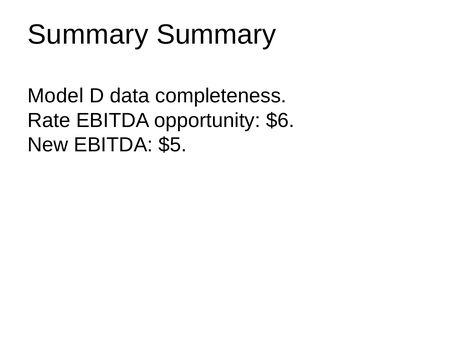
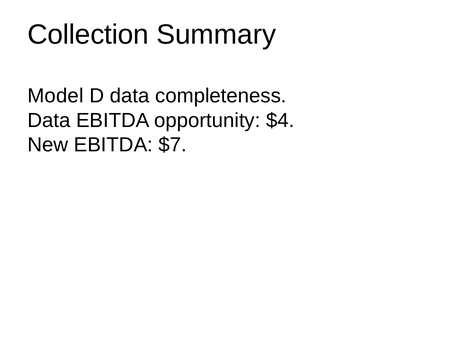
Summary at (88, 35): Summary -> Collection
Rate at (49, 120): Rate -> Data
$6: $6 -> $4
$5: $5 -> $7
